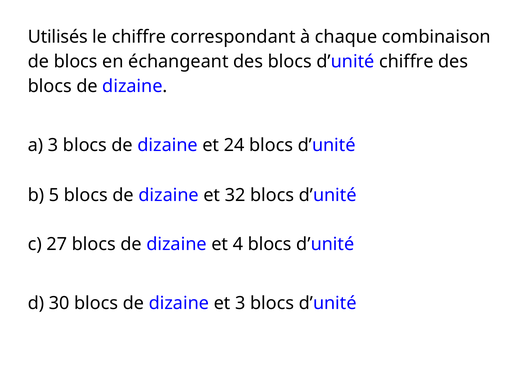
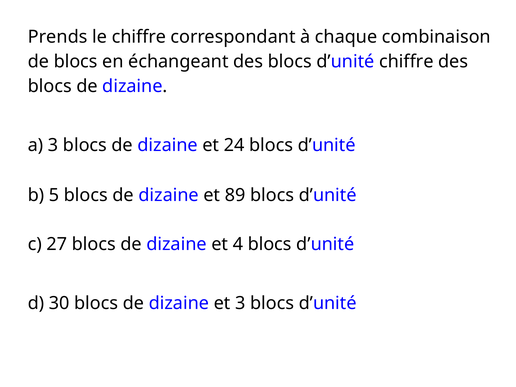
Utilisés: Utilisés -> Prends
32: 32 -> 89
